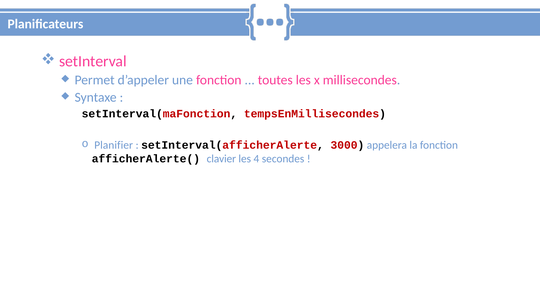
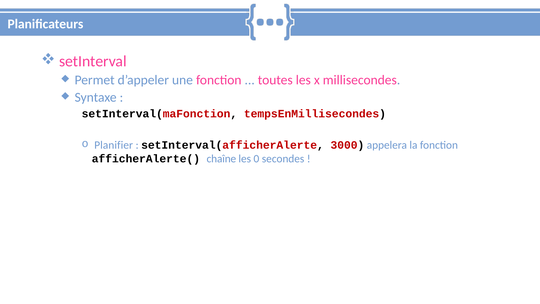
clavier: clavier -> chaîne
4: 4 -> 0
